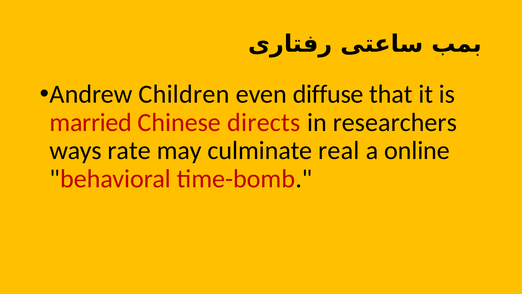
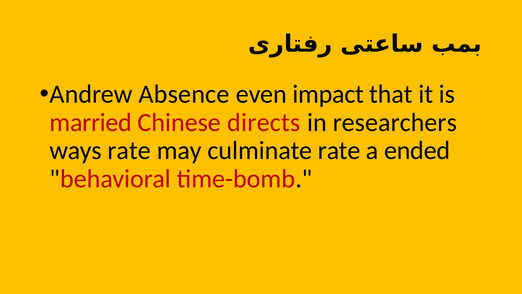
Children: Children -> Absence
diffuse: diffuse -> impact
culminate real: real -> rate
online: online -> ended
